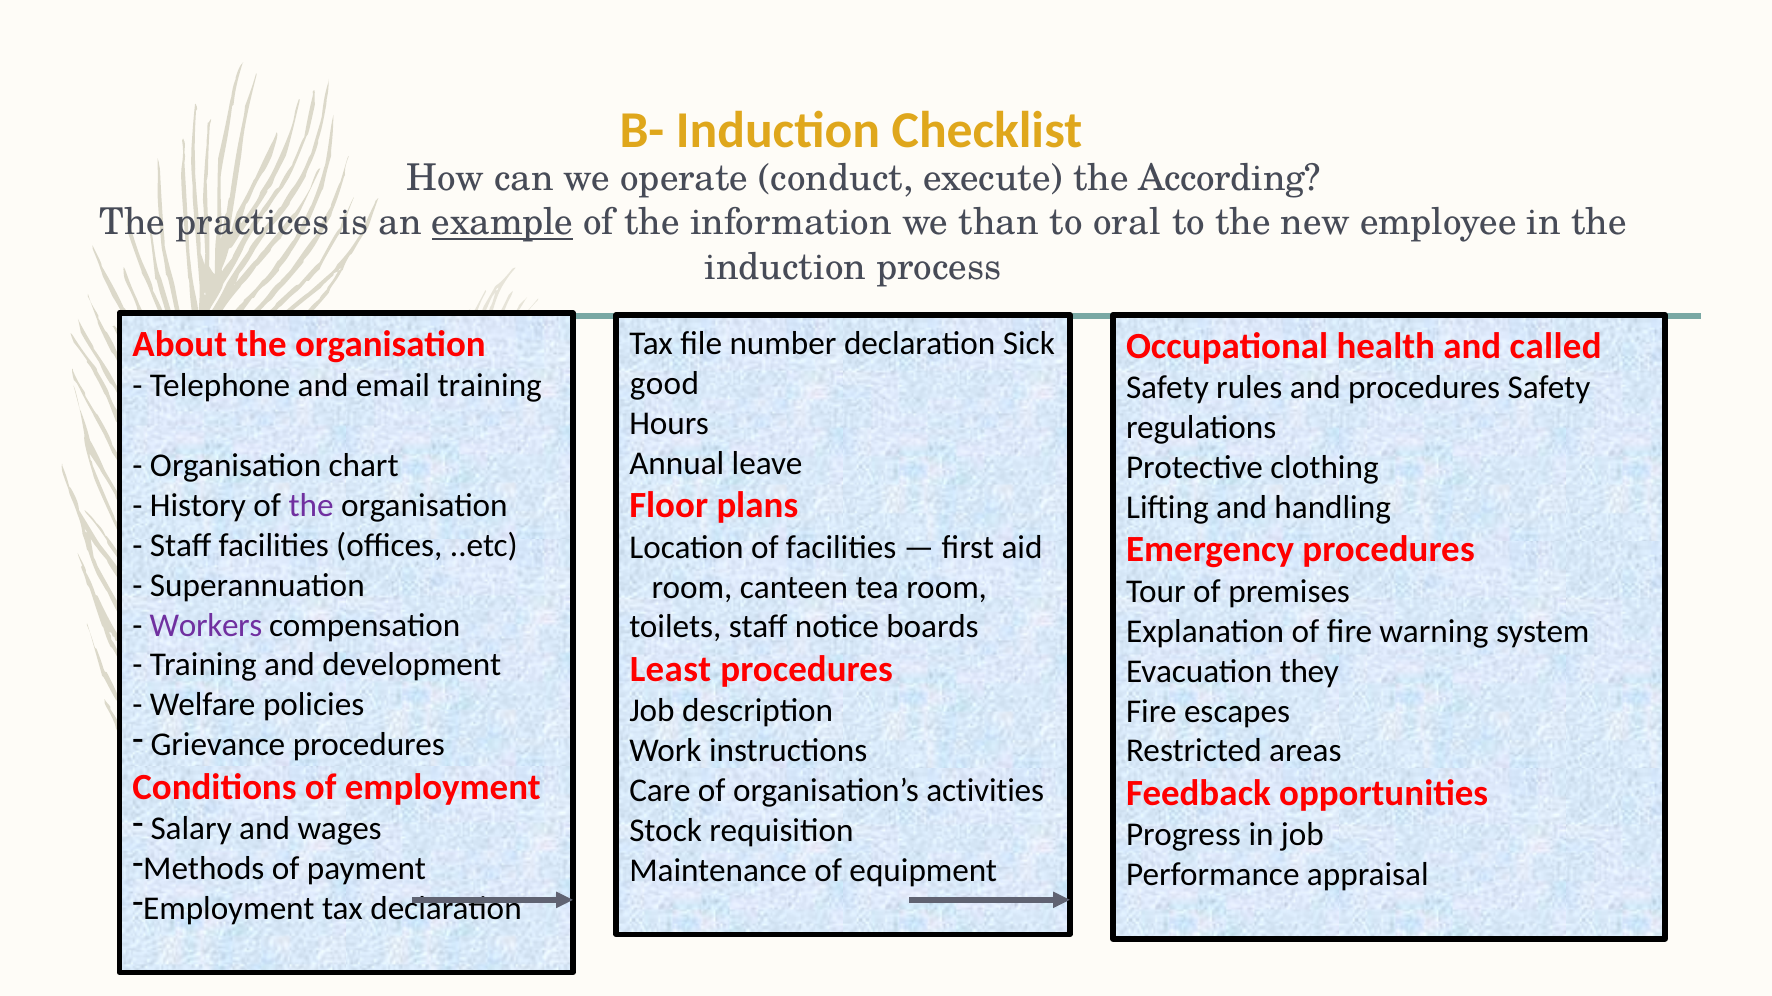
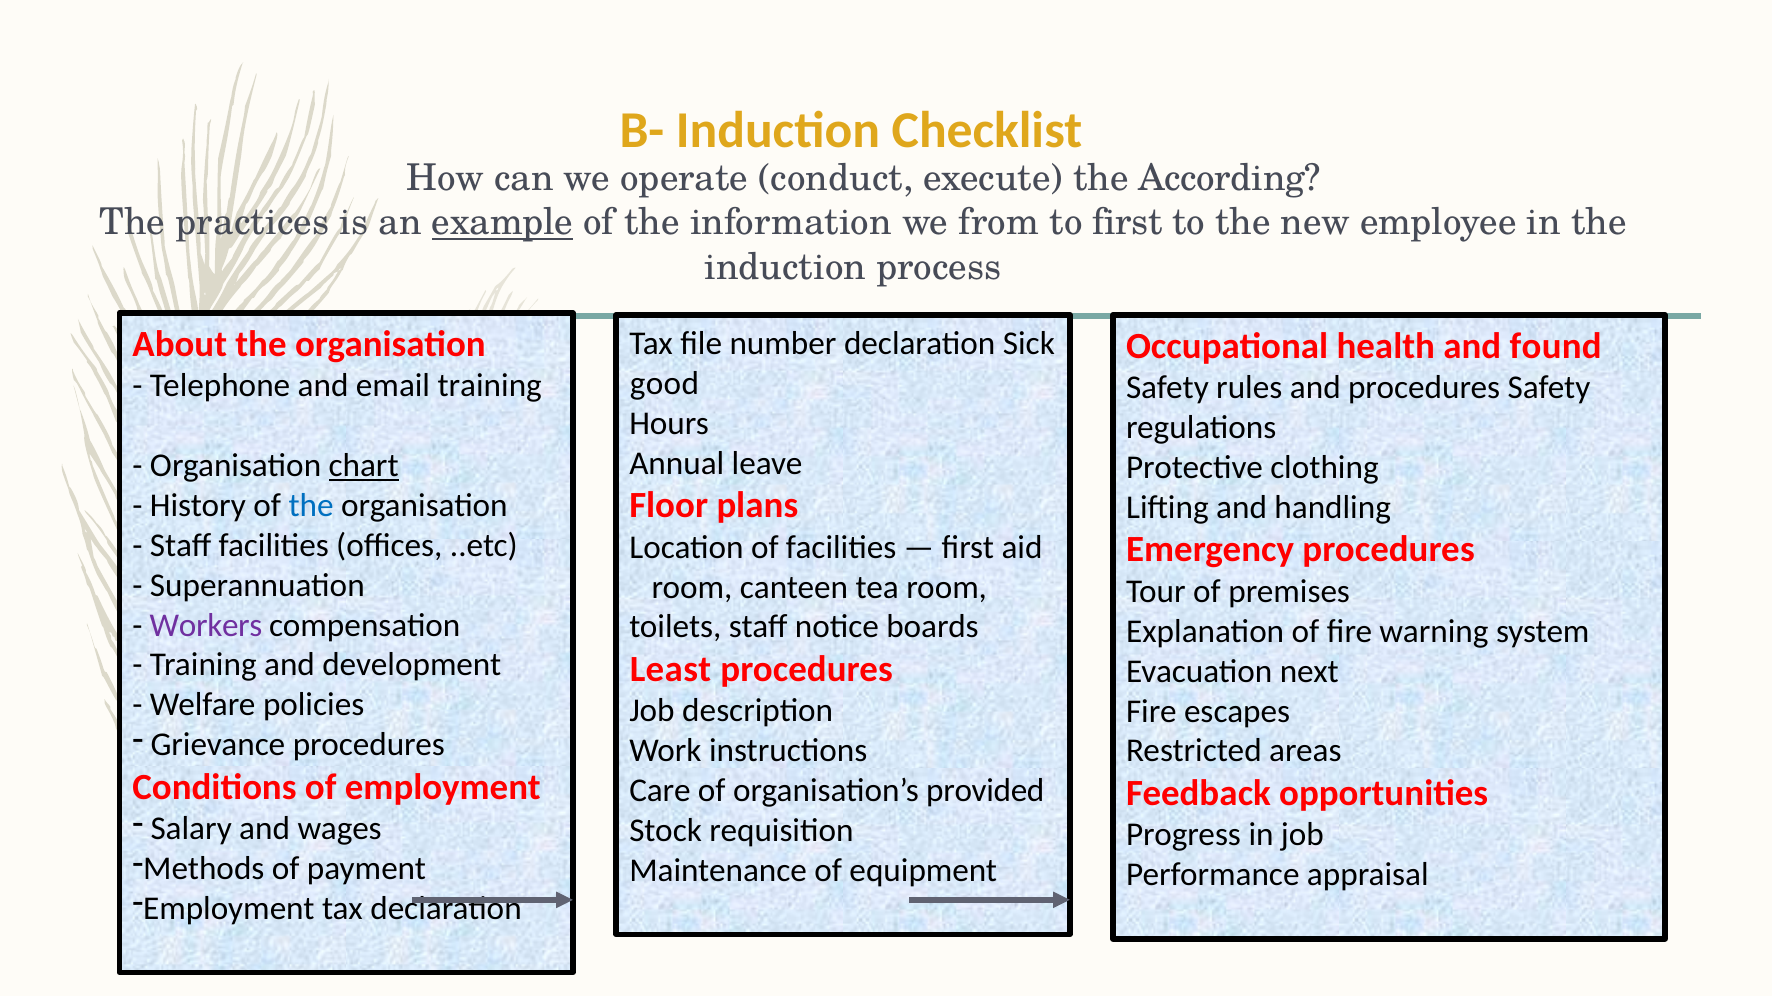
than: than -> from
to oral: oral -> first
called: called -> found
chart underline: none -> present
the at (311, 506) colour: purple -> blue
they: they -> next
activities: activities -> provided
